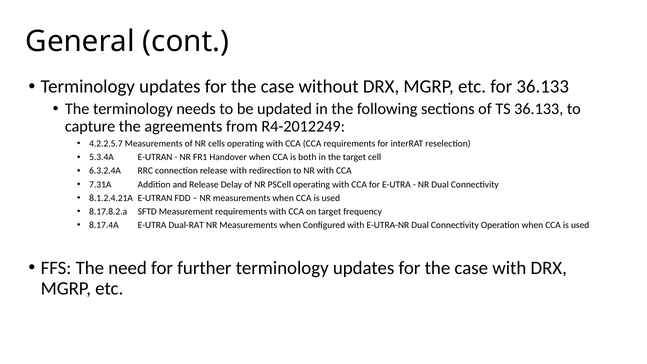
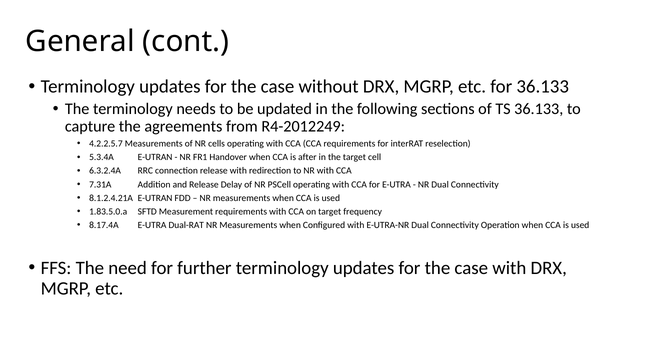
both: both -> after
8.17.8.2.a: 8.17.8.2.a -> 1.83.5.0.a
